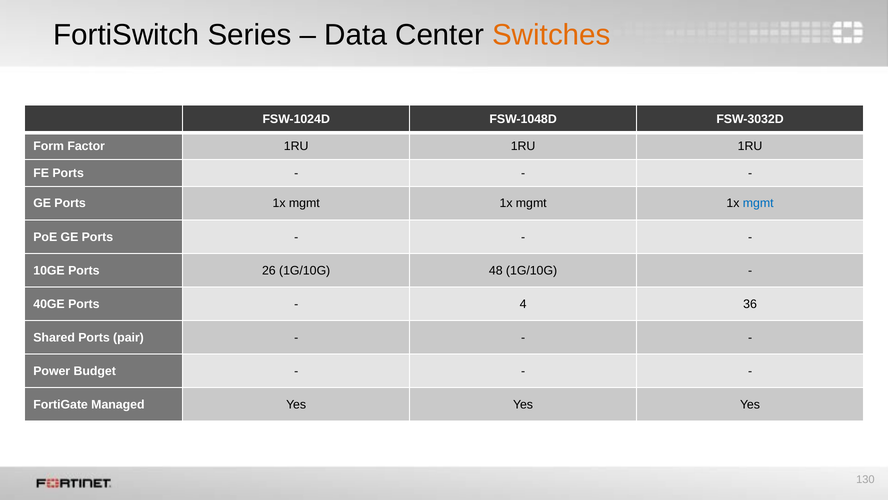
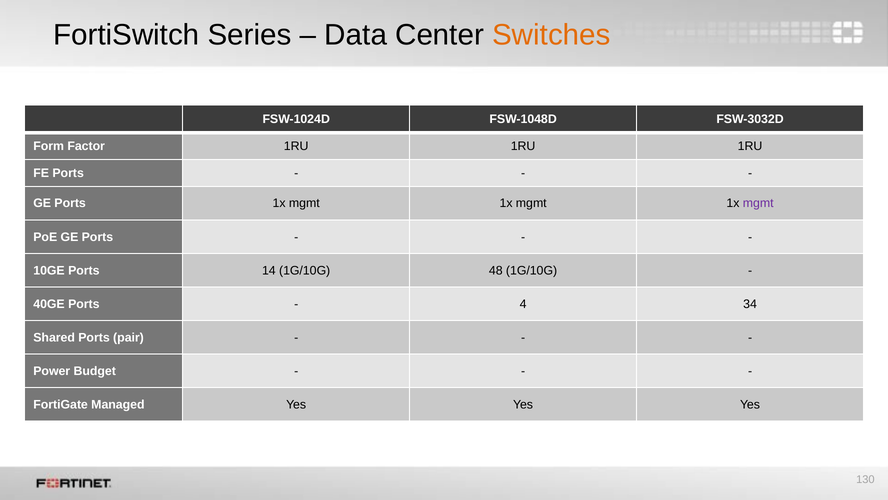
mgmt at (758, 203) colour: blue -> purple
26: 26 -> 14
36: 36 -> 34
